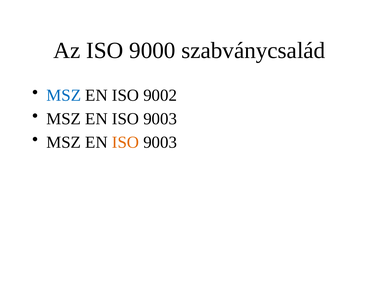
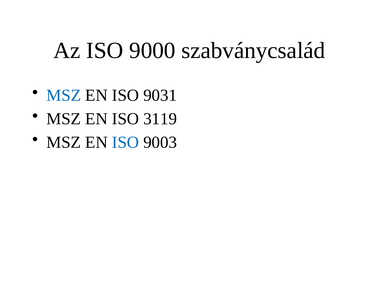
9002: 9002 -> 9031
9003 at (160, 119): 9003 -> 3119
ISO at (125, 142) colour: orange -> blue
